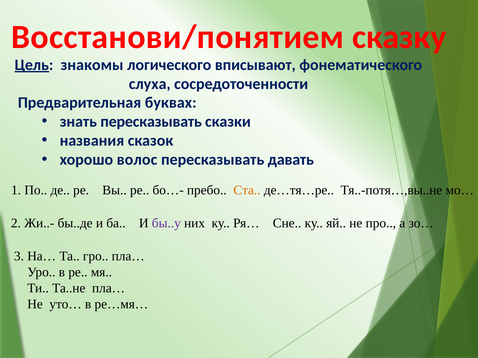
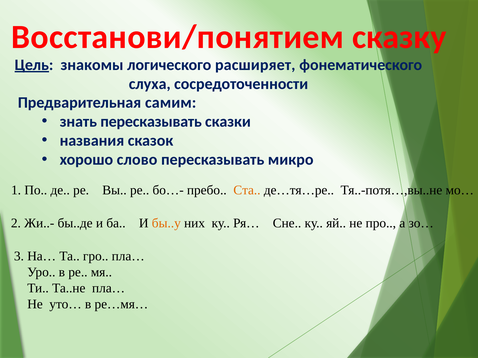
вписывают: вписывают -> расширяет
буквах: буквах -> самим
волос: волос -> слово
давать: давать -> микро
бы..у colour: purple -> orange
